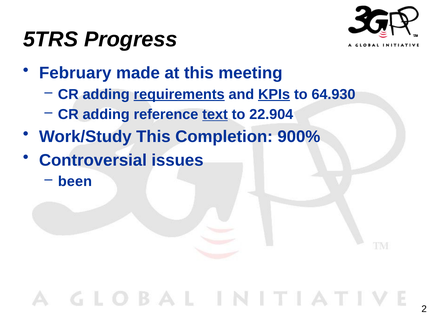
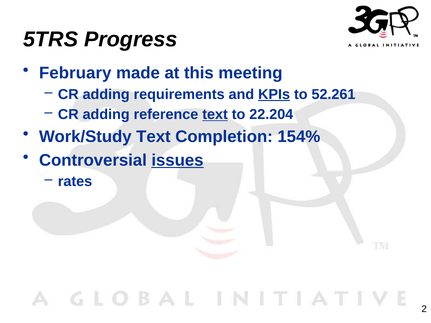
requirements underline: present -> none
64.930: 64.930 -> 52.261
22.904: 22.904 -> 22.204
Work/Study This: This -> Text
900%: 900% -> 154%
issues underline: none -> present
been: been -> rates
